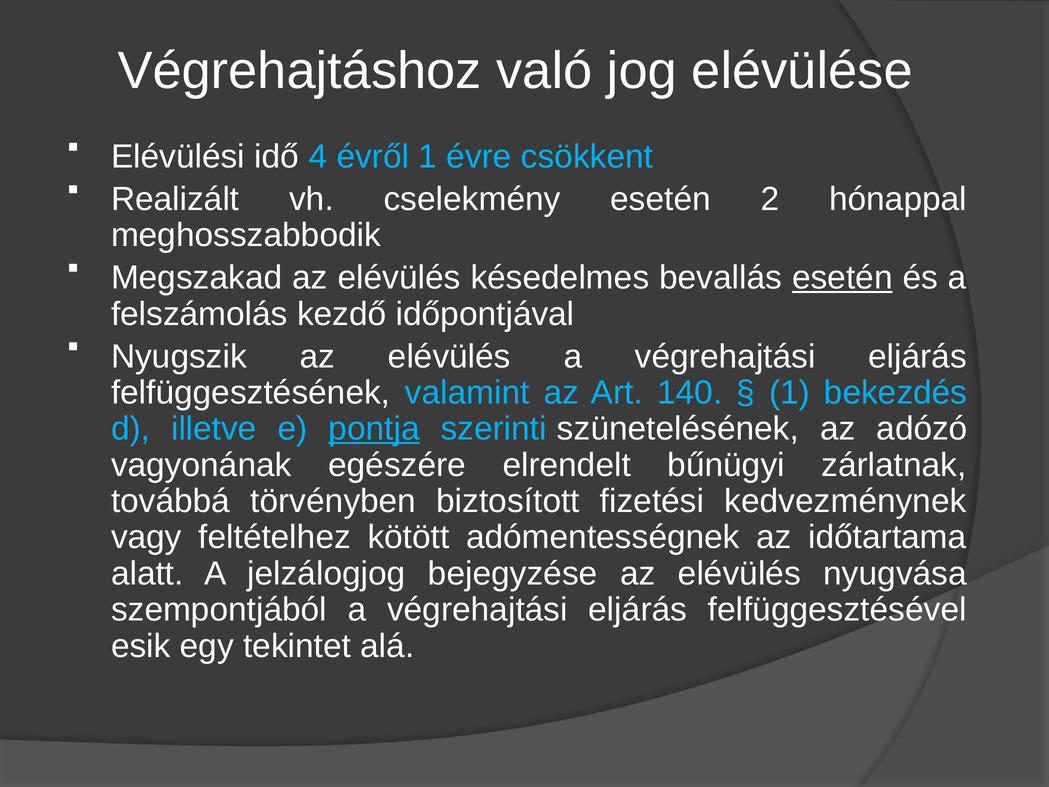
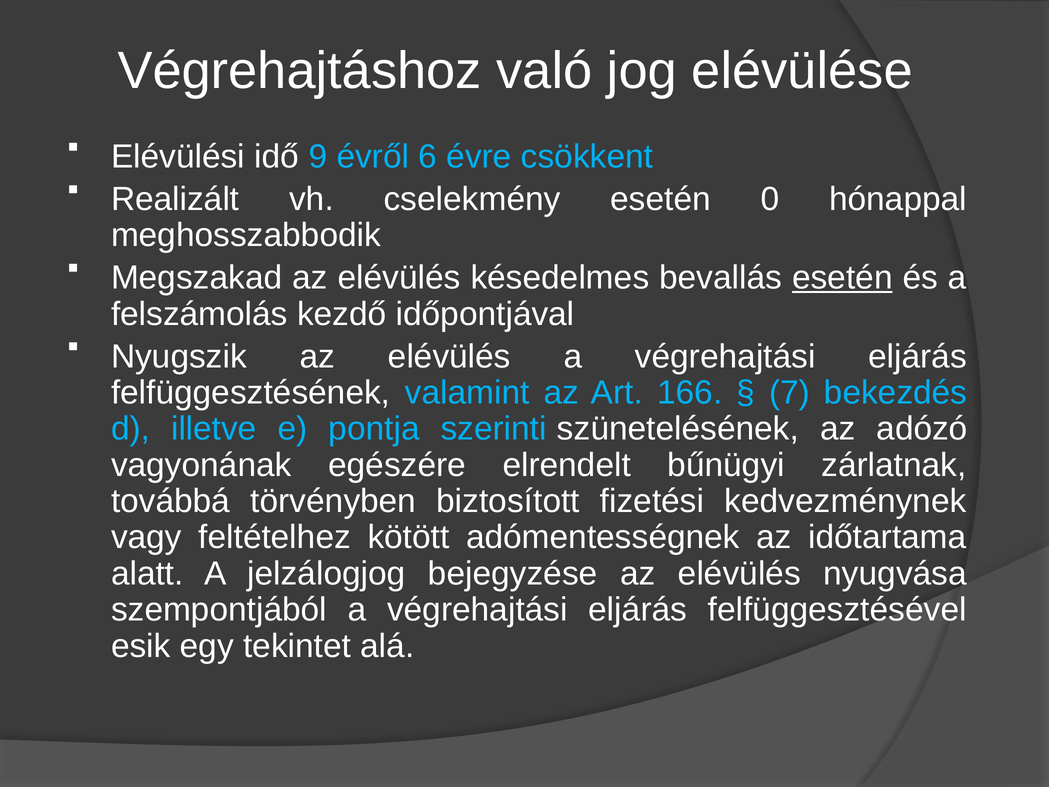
4: 4 -> 9
évről 1: 1 -> 6
2: 2 -> 0
140: 140 -> 166
1 at (789, 393): 1 -> 7
pontja underline: present -> none
